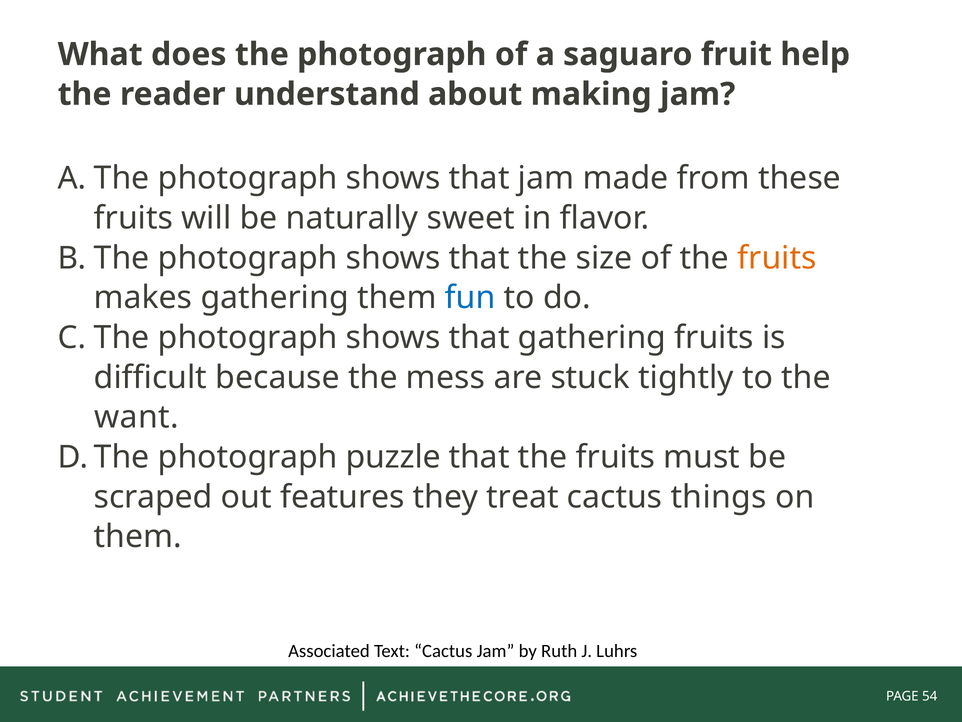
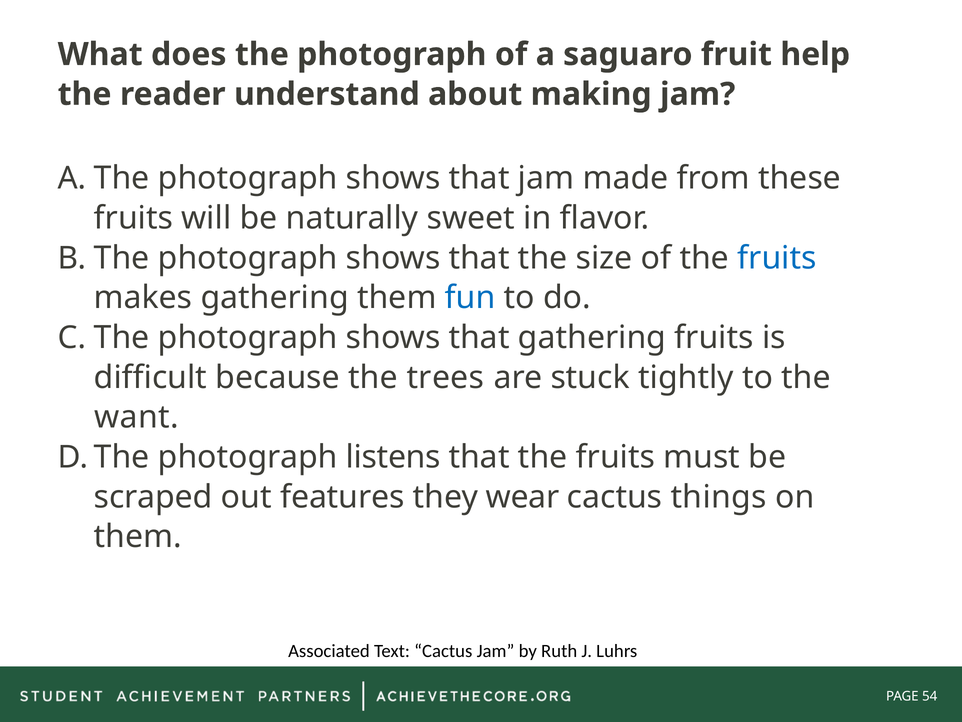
fruits at (777, 258) colour: orange -> blue
mess: mess -> trees
puzzle: puzzle -> listens
treat: treat -> wear
